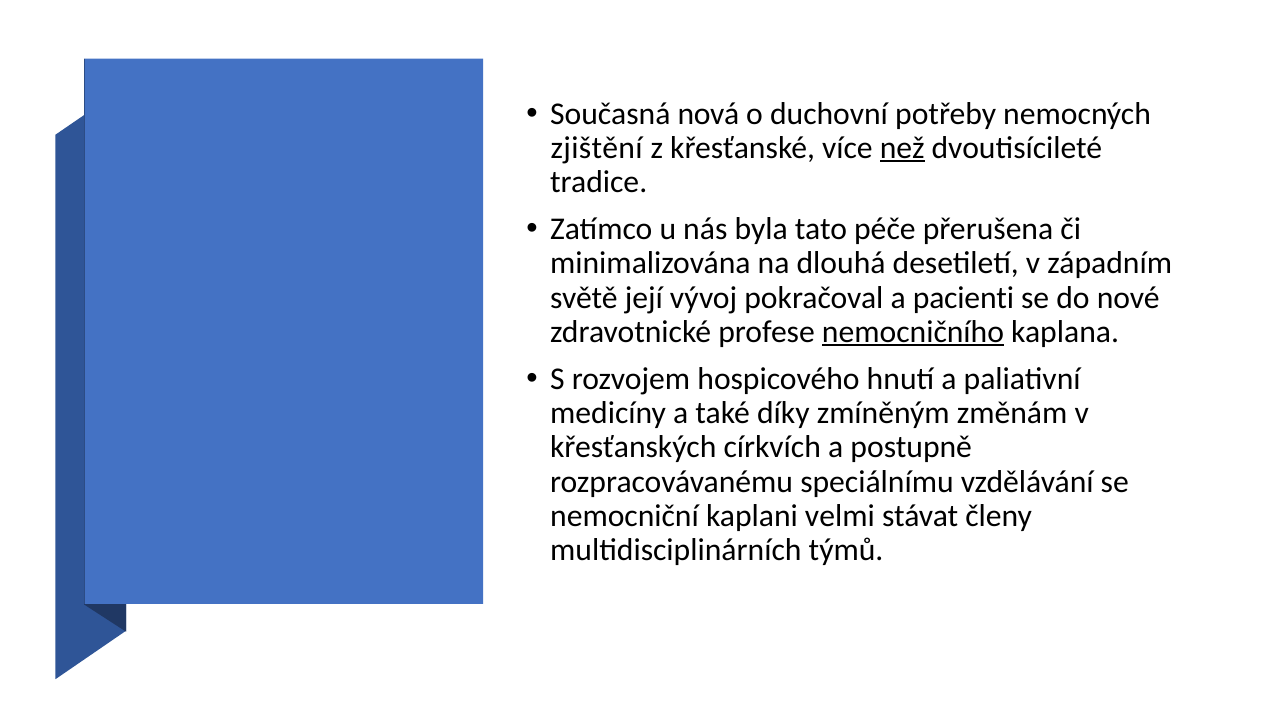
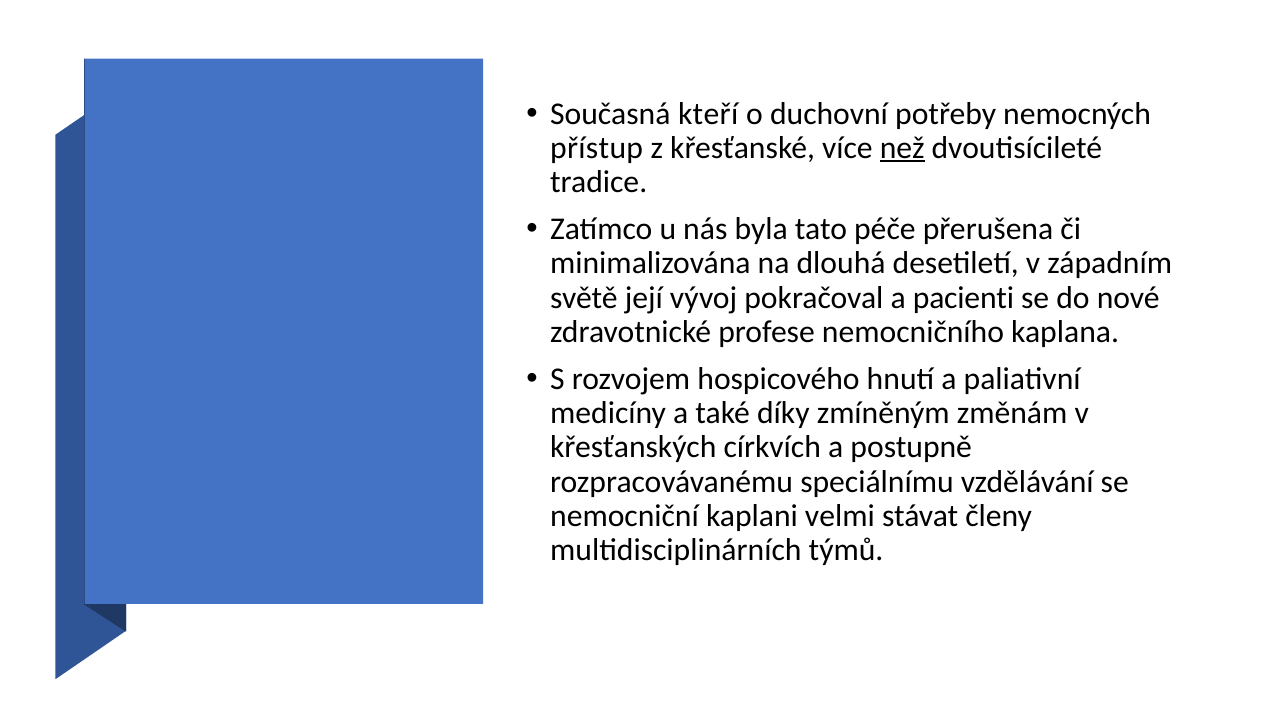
nová: nová -> kteří
zjištění: zjištění -> přístup
nemocničního underline: present -> none
